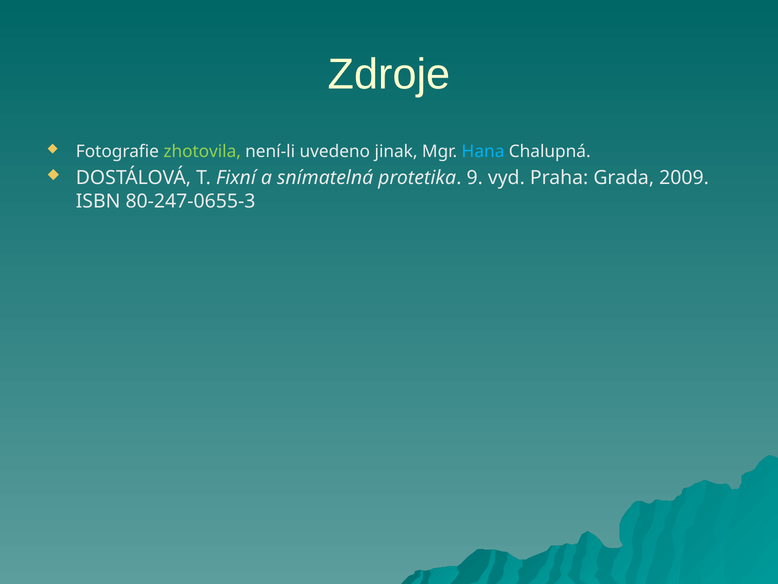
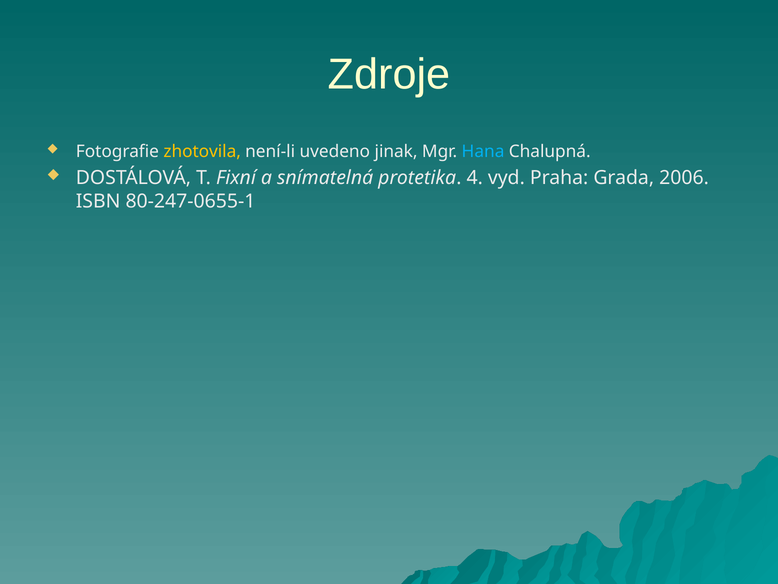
zhotovila colour: light green -> yellow
9: 9 -> 4
2009: 2009 -> 2006
80-247-0655-3: 80-247-0655-3 -> 80-247-0655-1
